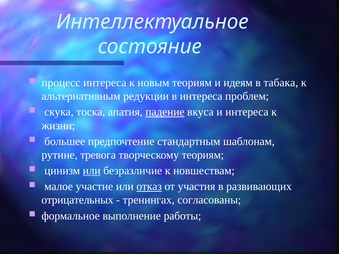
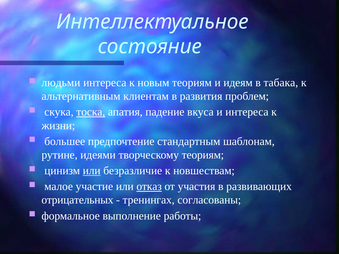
процесс: процесс -> людьми
редукции: редукции -> клиентам
в интереса: интереса -> развития
тоска underline: none -> present
падение underline: present -> none
тревога: тревога -> идеями
